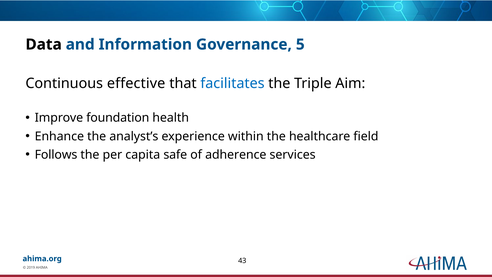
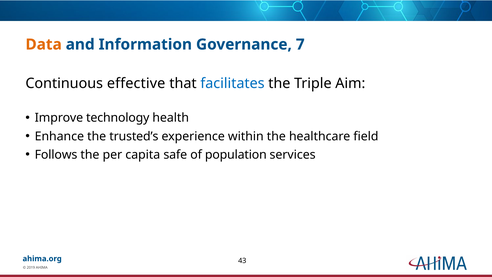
Data colour: black -> orange
5: 5 -> 7
foundation: foundation -> technology
analyst’s: analyst’s -> trusted’s
adherence: adherence -> population
